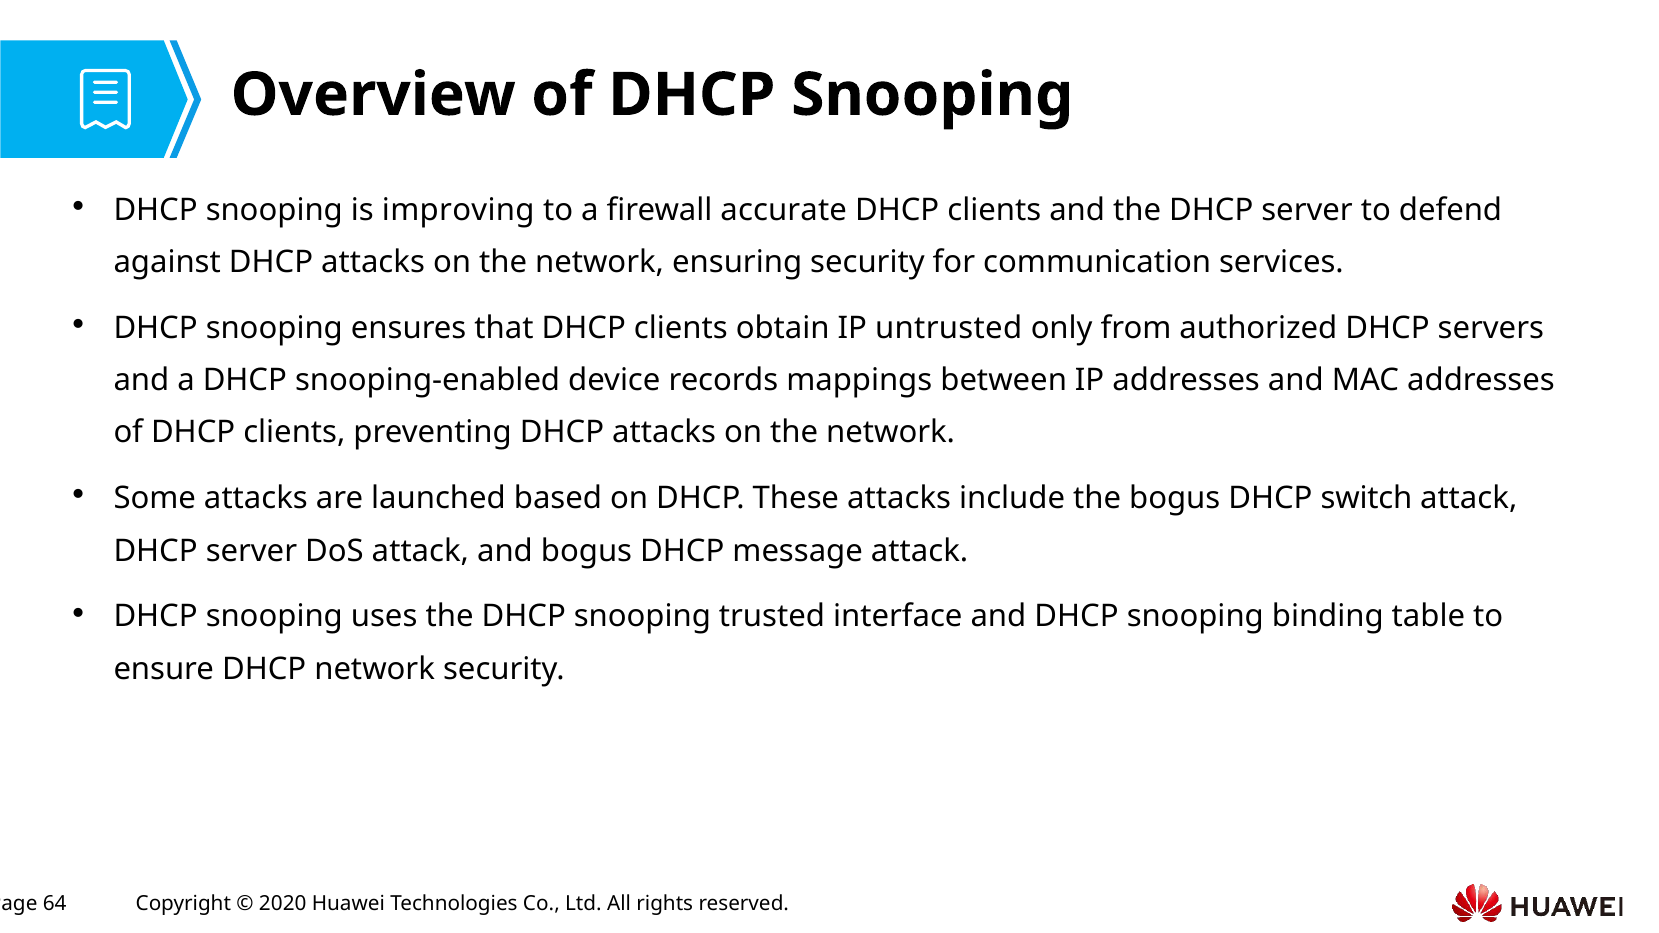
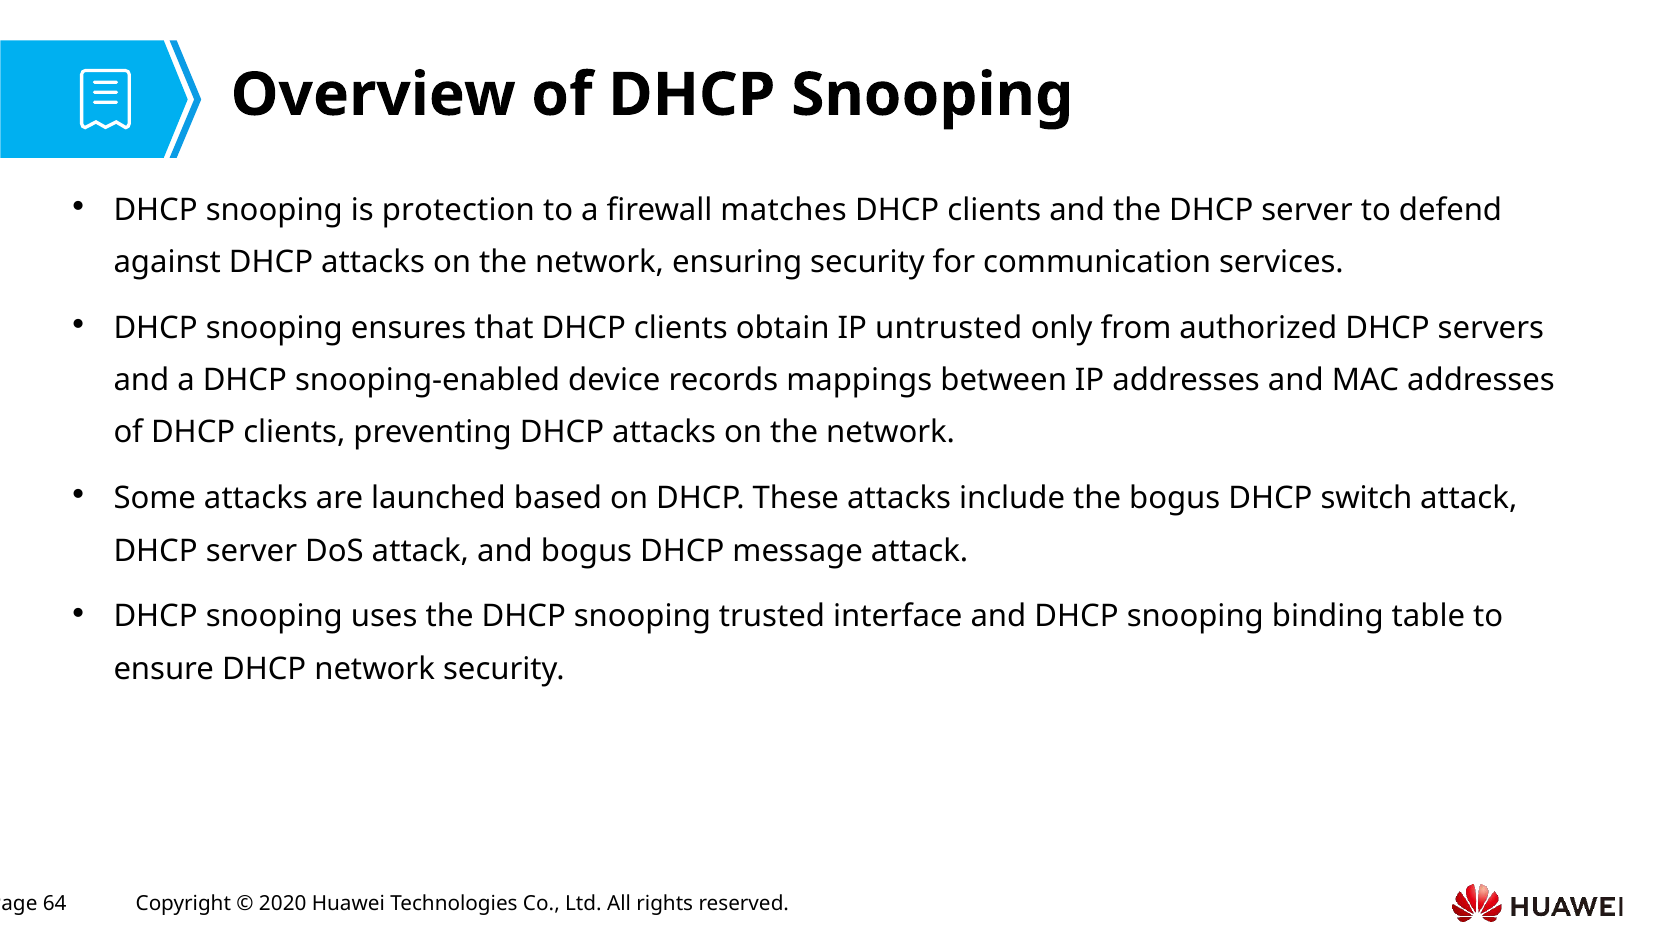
improving: improving -> protection
accurate: accurate -> matches
